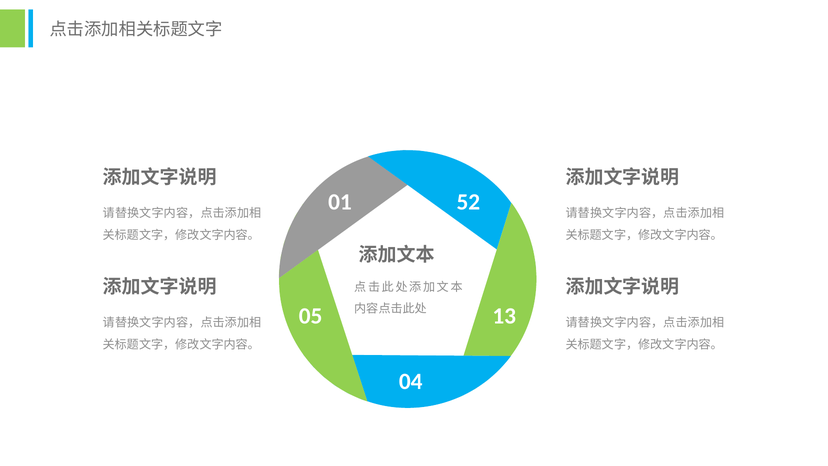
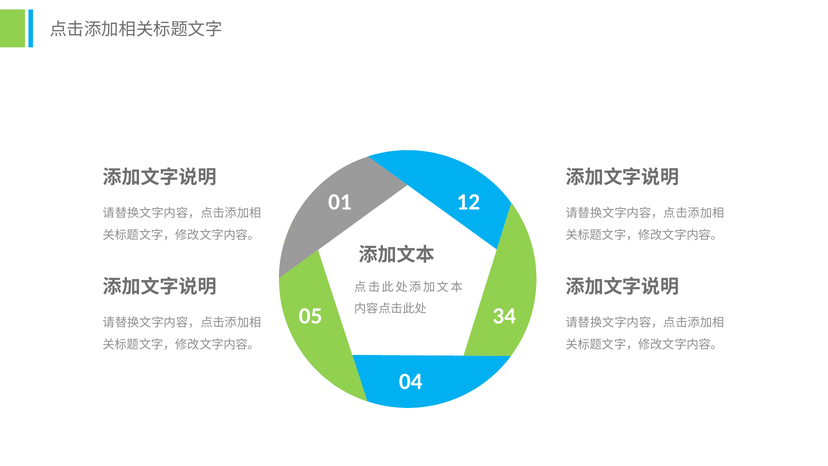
52: 52 -> 12
13: 13 -> 34
